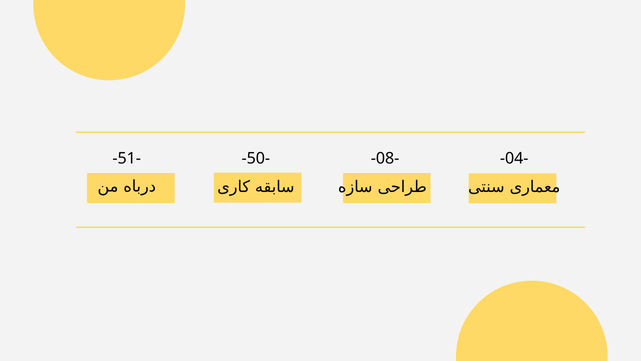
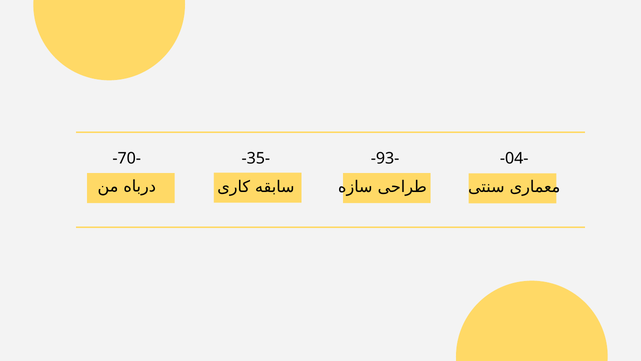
-51-: -51- -> -70-
-50-: -50- -> -35-
-08-: -08- -> -93-
